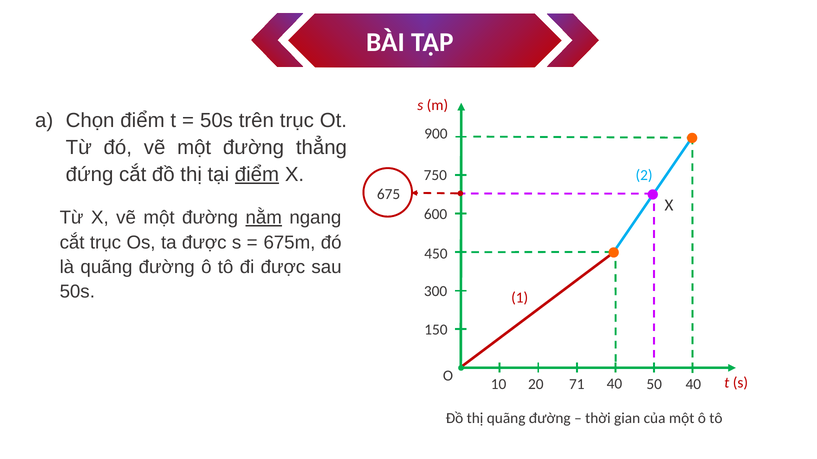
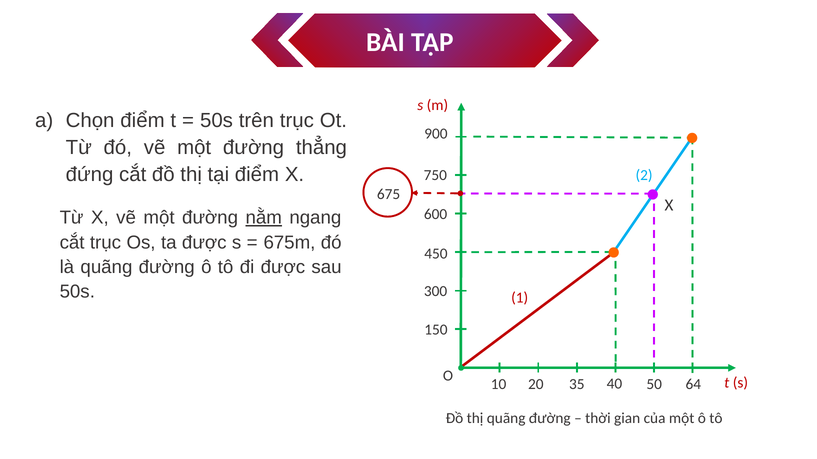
điểm at (257, 175) underline: present -> none
71: 71 -> 35
50 40: 40 -> 64
